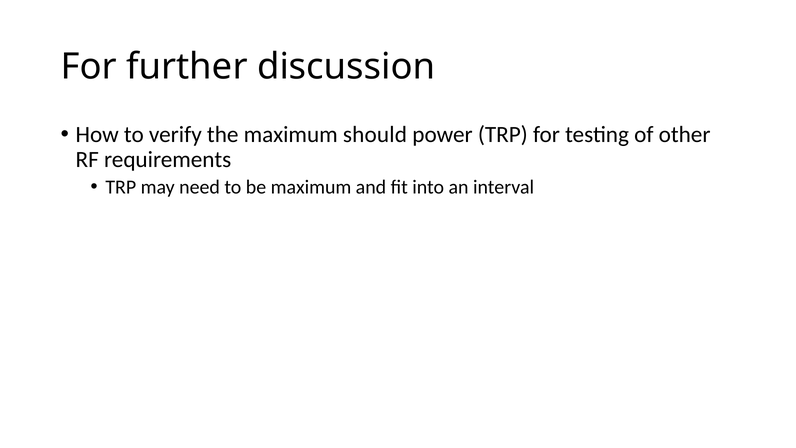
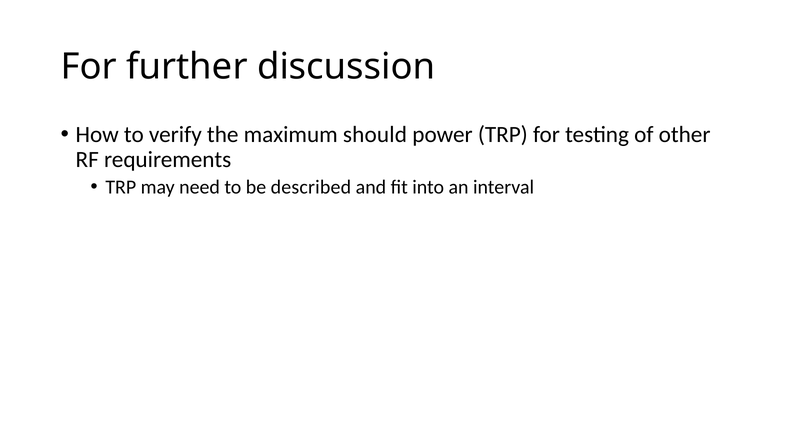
be maximum: maximum -> described
